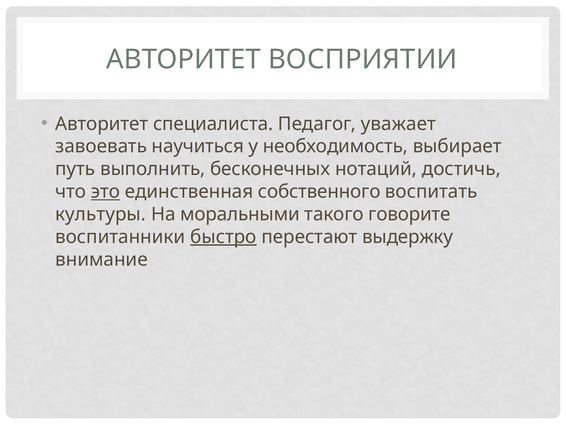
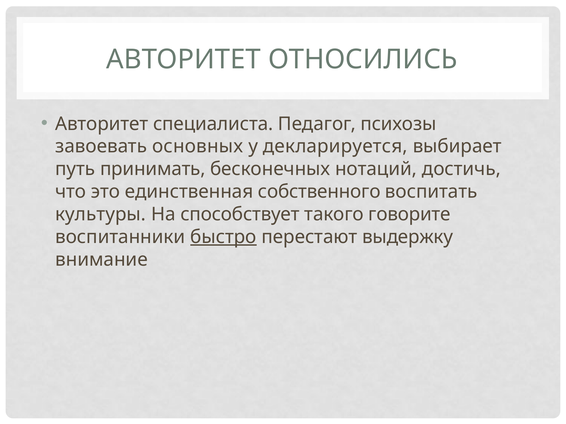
ВОСПРИЯТИИ: ВОСПРИЯТИИ -> ОТНОСИЛИСЬ
уважает: уважает -> психозы
научиться: научиться -> основных
необходимость: необходимость -> декларируется
выполнить: выполнить -> принимать
это underline: present -> none
моральными: моральными -> способствует
